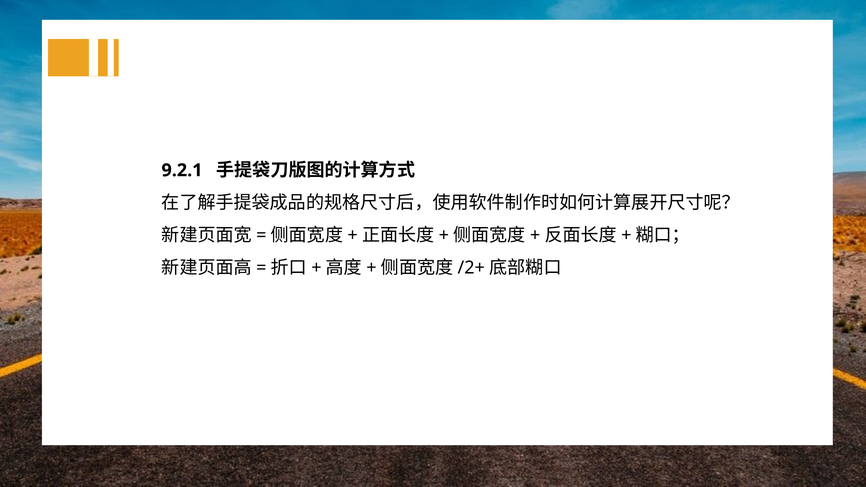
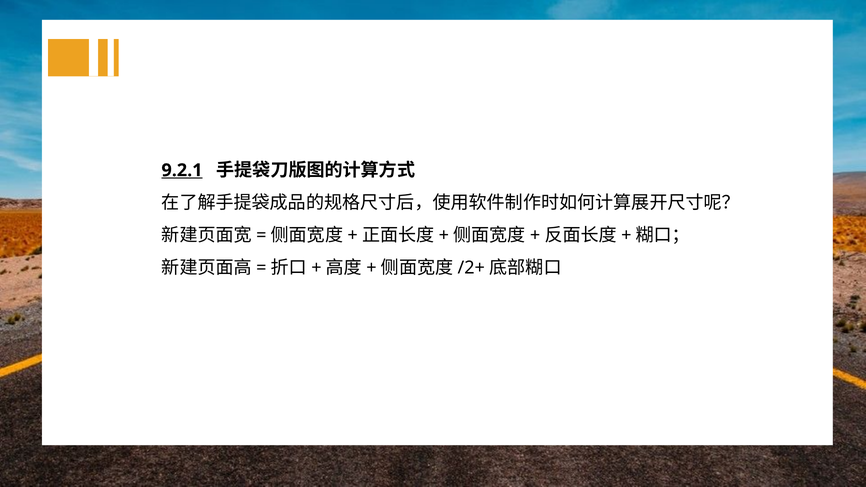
9.2.1 underline: none -> present
